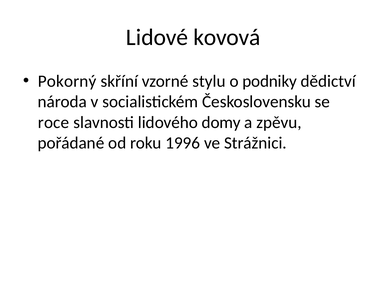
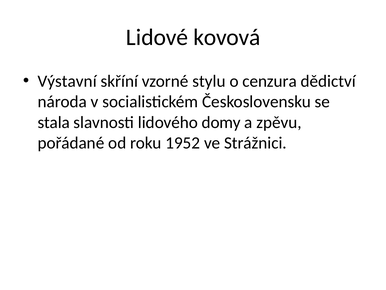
Pokorný: Pokorný -> Výstavní
podniky: podniky -> cenzura
roce: roce -> stala
1996: 1996 -> 1952
